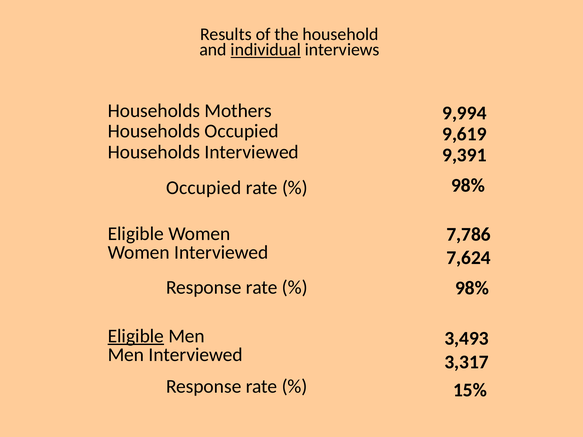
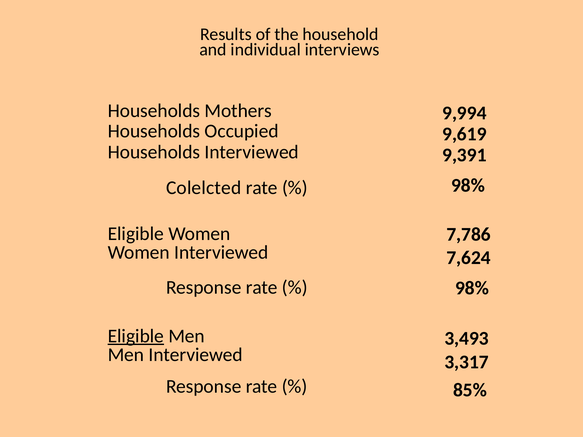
individual underline: present -> none
Occupied at (204, 188): Occupied -> Colelcted
15%: 15% -> 85%
